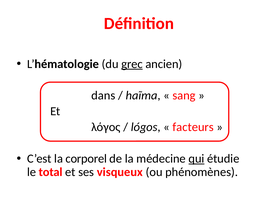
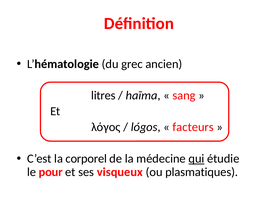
grec underline: present -> none
dans: dans -> litres
total: total -> pour
phénomènes: phénomènes -> plasmatiques
